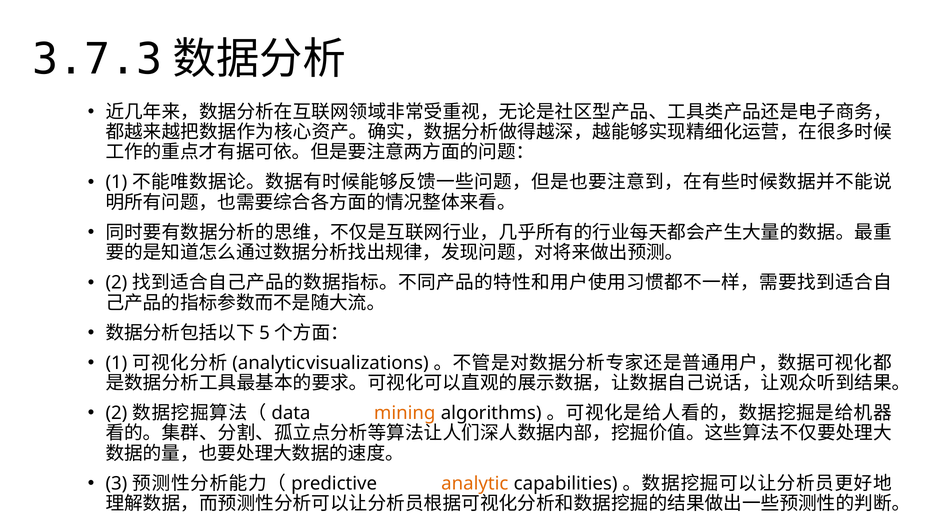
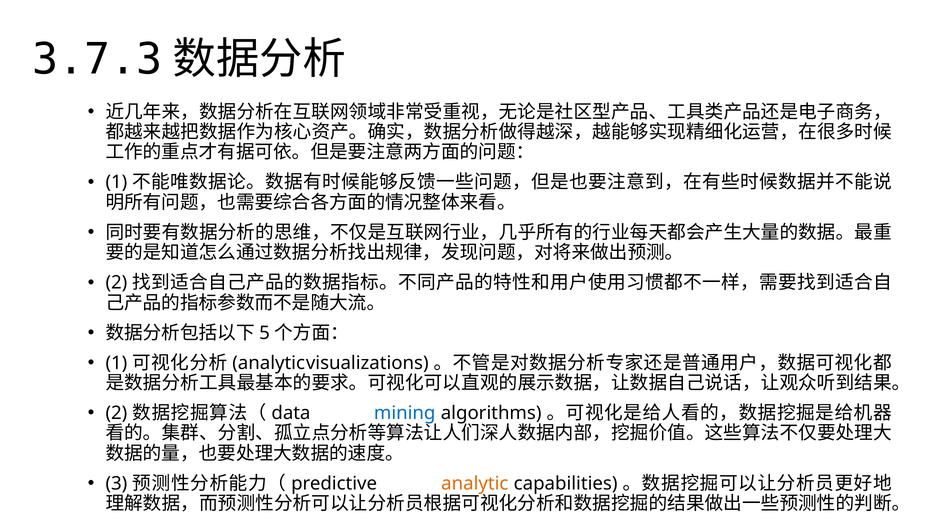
mining colour: orange -> blue
